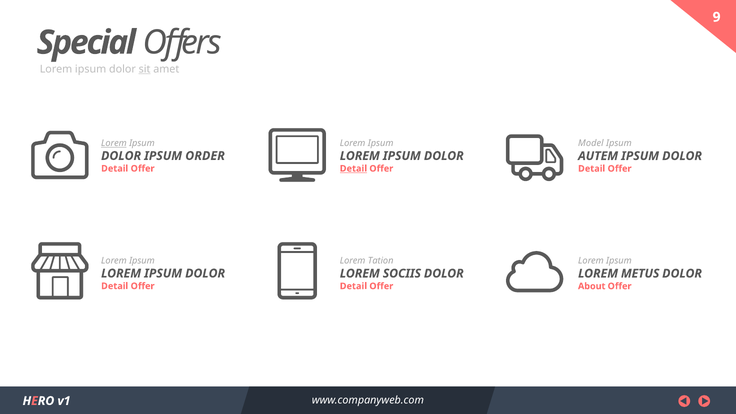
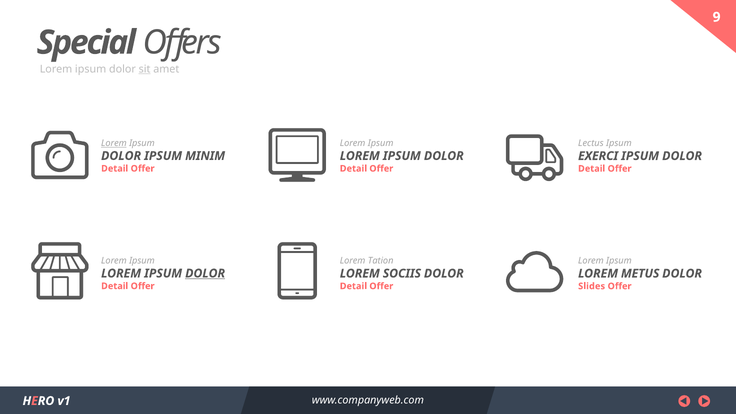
Model: Model -> Lectus
ORDER: ORDER -> MINIM
AUTEM: AUTEM -> EXERCI
Detail at (353, 169) underline: present -> none
DOLOR at (205, 273) underline: none -> present
About: About -> Slides
